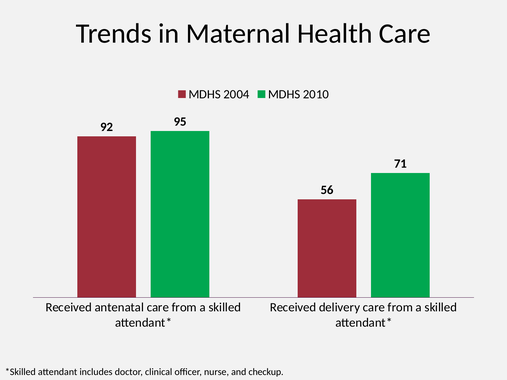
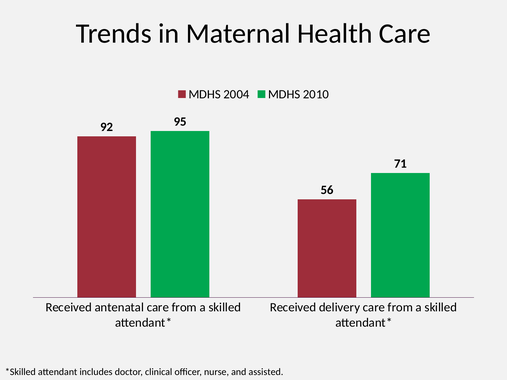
checkup: checkup -> assisted
